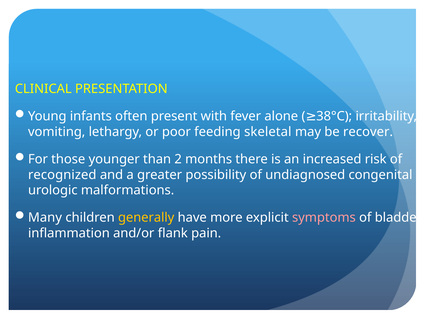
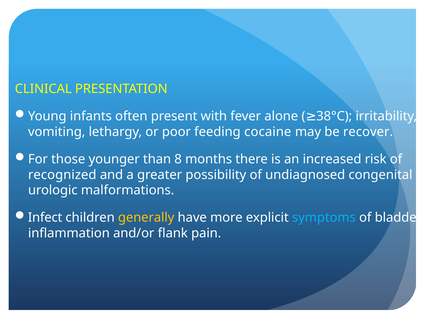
skeletal: skeletal -> cocaine
2: 2 -> 8
Many: Many -> Infect
symptoms colour: pink -> light blue
